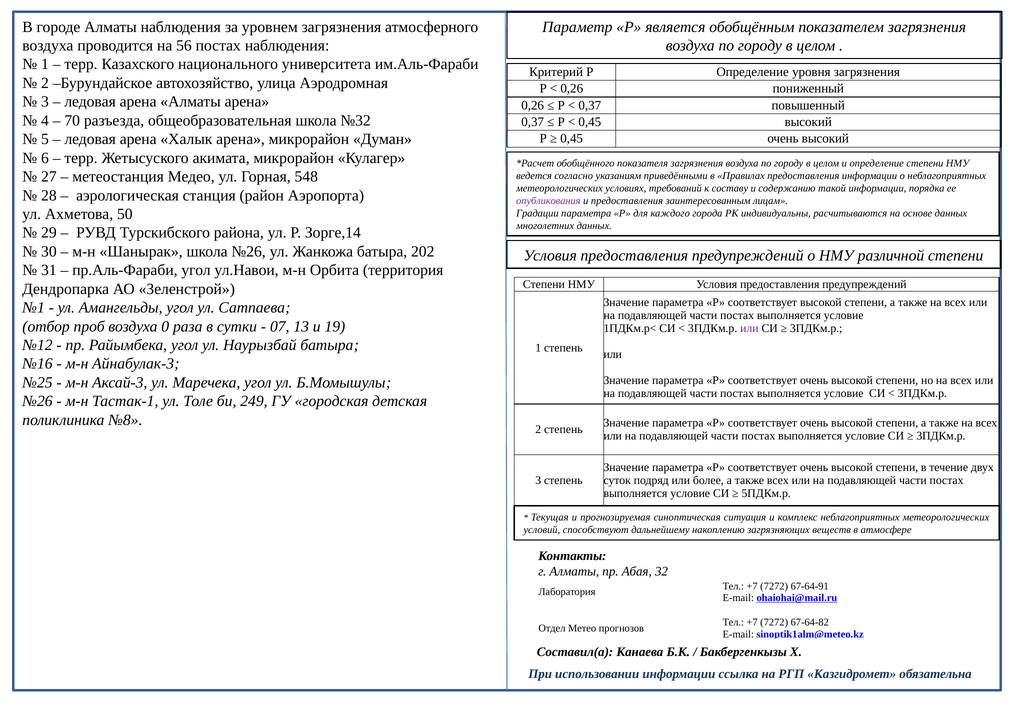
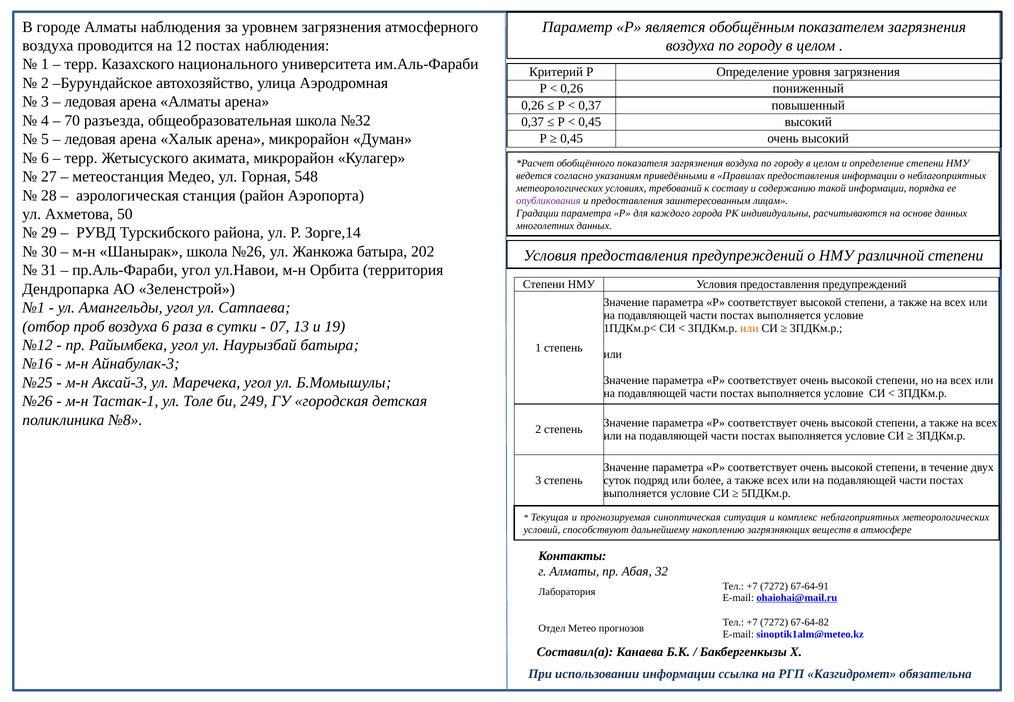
56: 56 -> 12
воздуха 0: 0 -> 6
или at (749, 328) colour: purple -> orange
